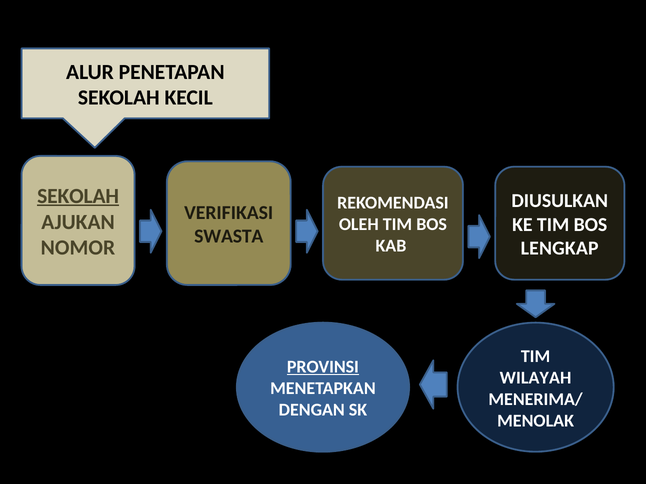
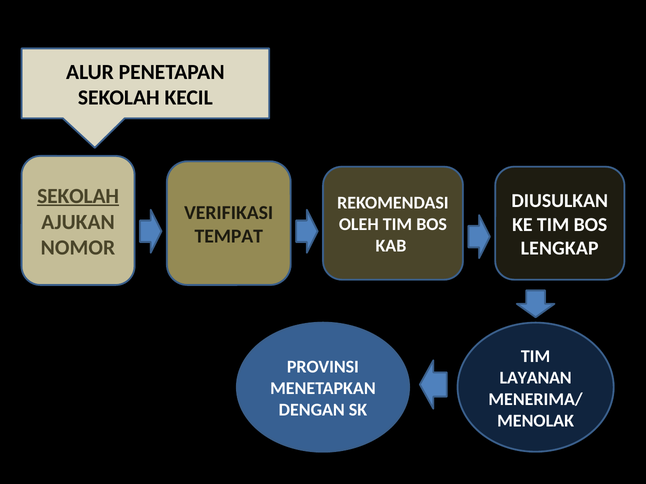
SWASTA: SWASTA -> TEMPAT
PROVINSI underline: present -> none
WILAYAH: WILAYAH -> LAYANAN
